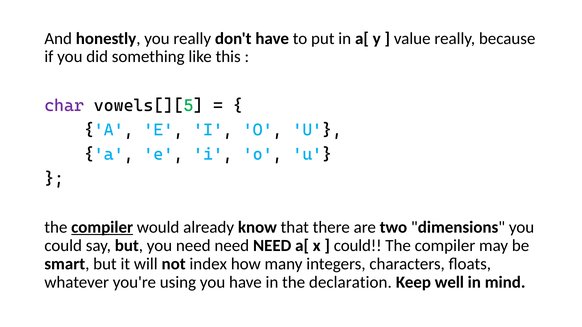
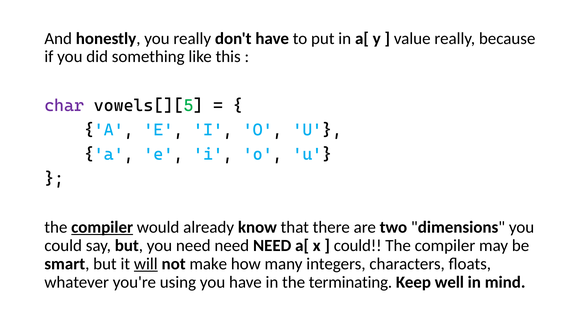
will underline: none -> present
index: index -> make
declaration: declaration -> terminating
